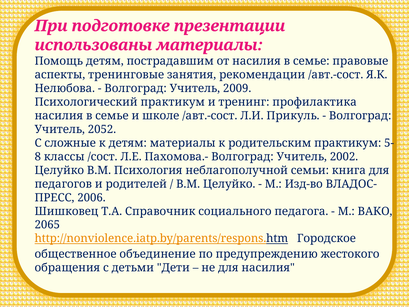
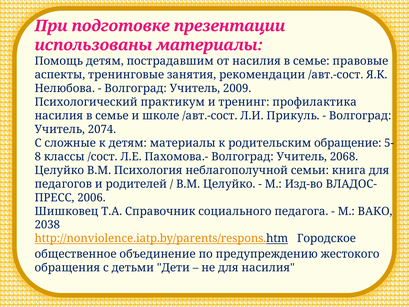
2052: 2052 -> 2074
родительским практикум: практикум -> обращение
2002: 2002 -> 2068
2065: 2065 -> 2038
